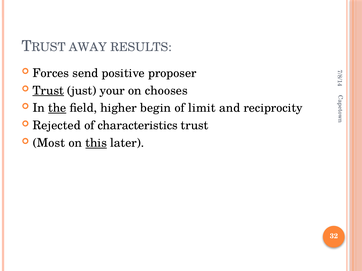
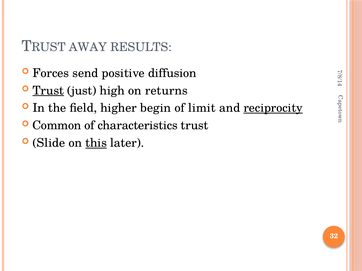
proposer: proposer -> diffusion
your: your -> high
chooses: chooses -> returns
the underline: present -> none
reciprocity underline: none -> present
Rejected: Rejected -> Common
Most: Most -> Slide
